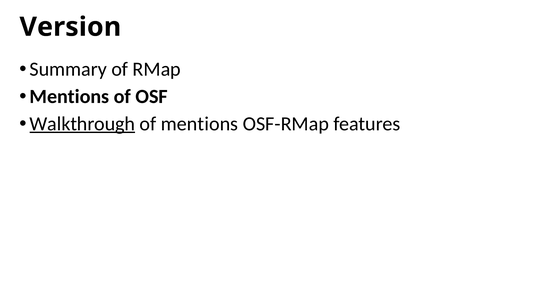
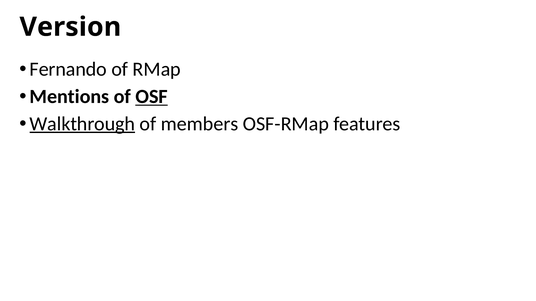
Summary: Summary -> Fernando
OSF underline: none -> present
of mentions: mentions -> members
